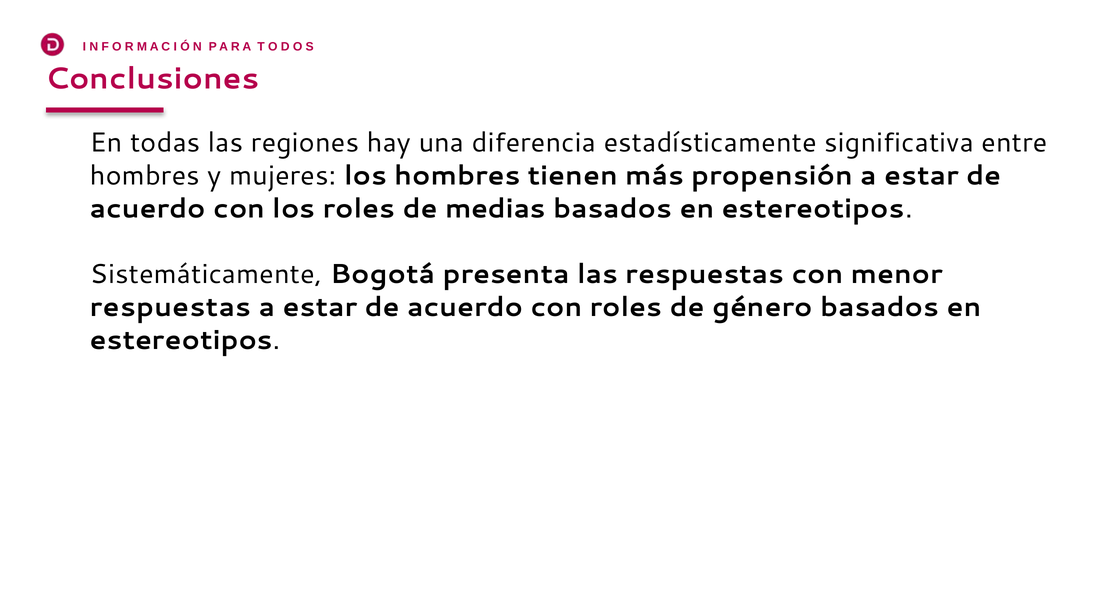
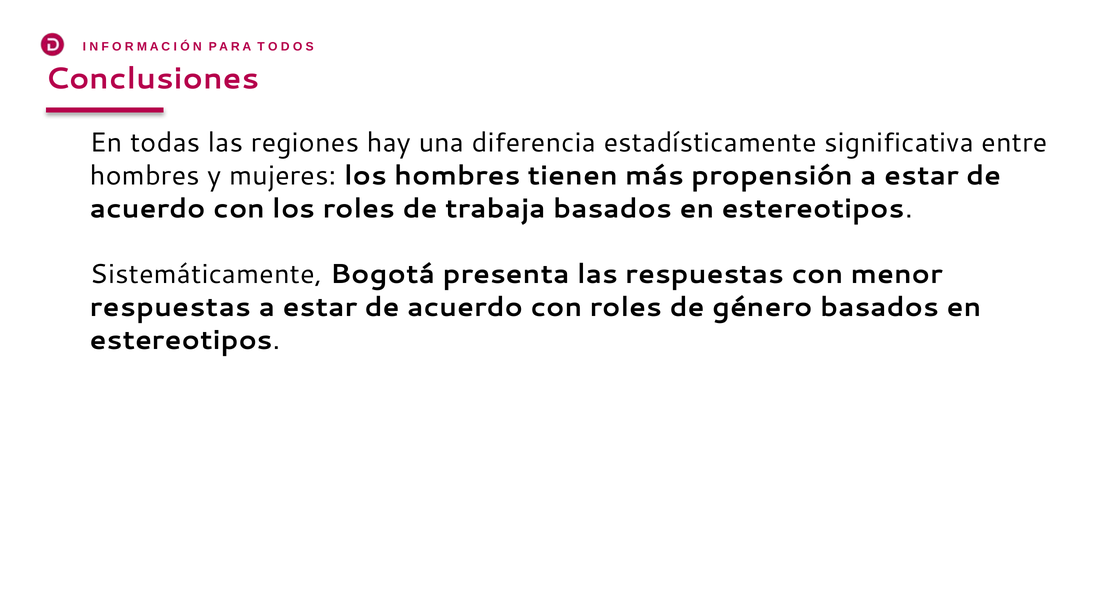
medias: medias -> trabaja
